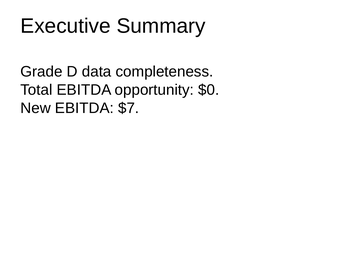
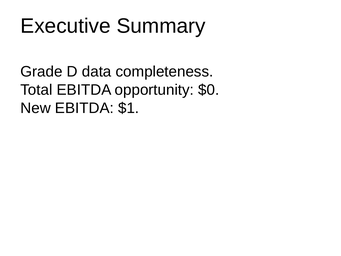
$7: $7 -> $1
